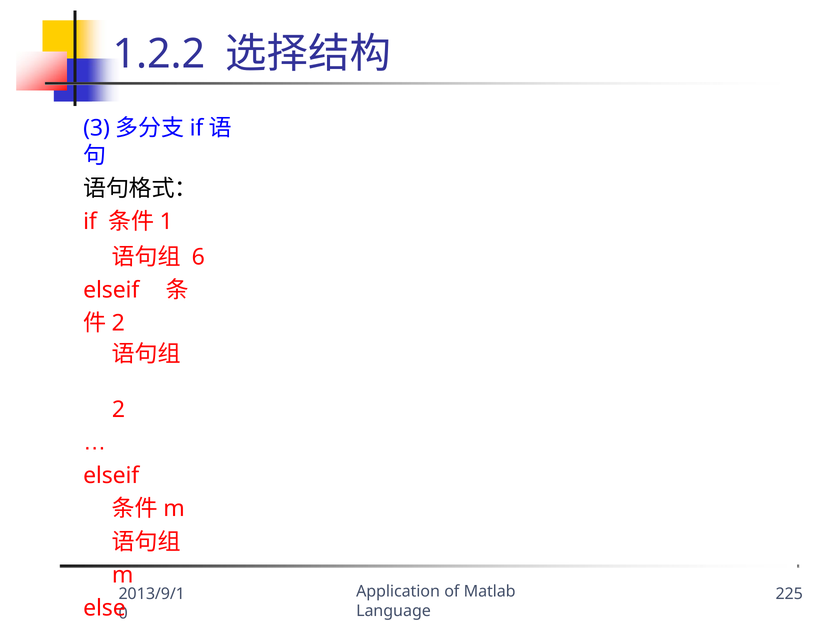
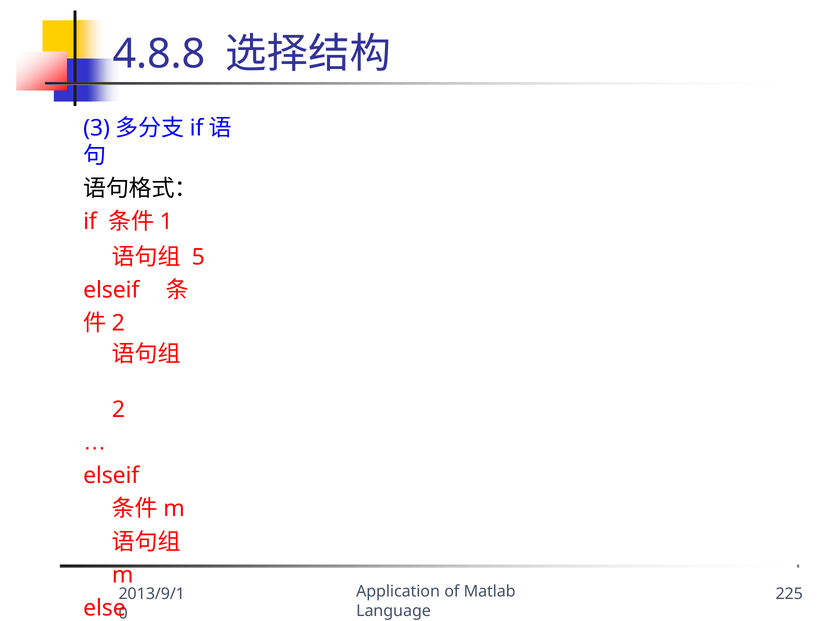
1.2.2: 1.2.2 -> 4.8.8
6: 6 -> 5
